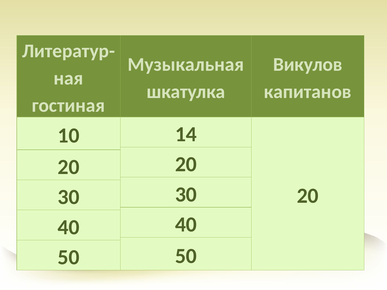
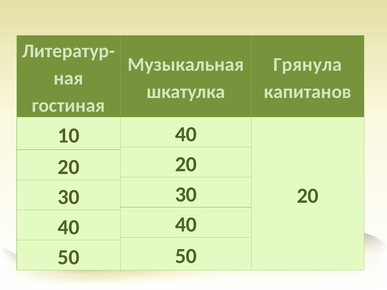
Викулов: Викулов -> Грянула
10 14: 14 -> 40
